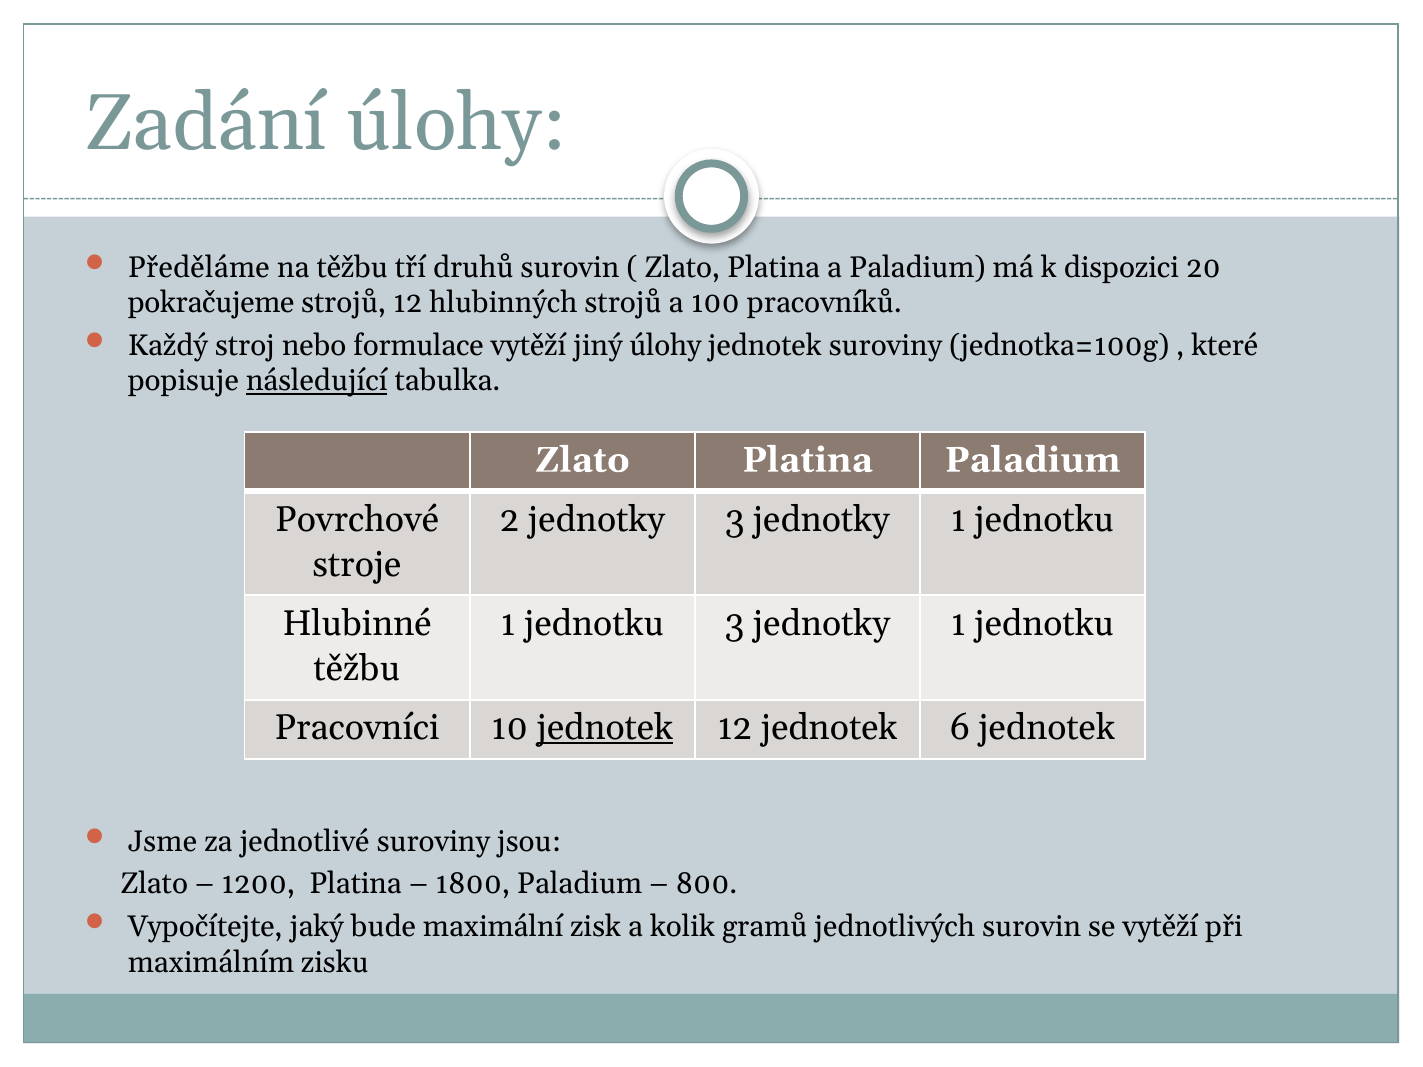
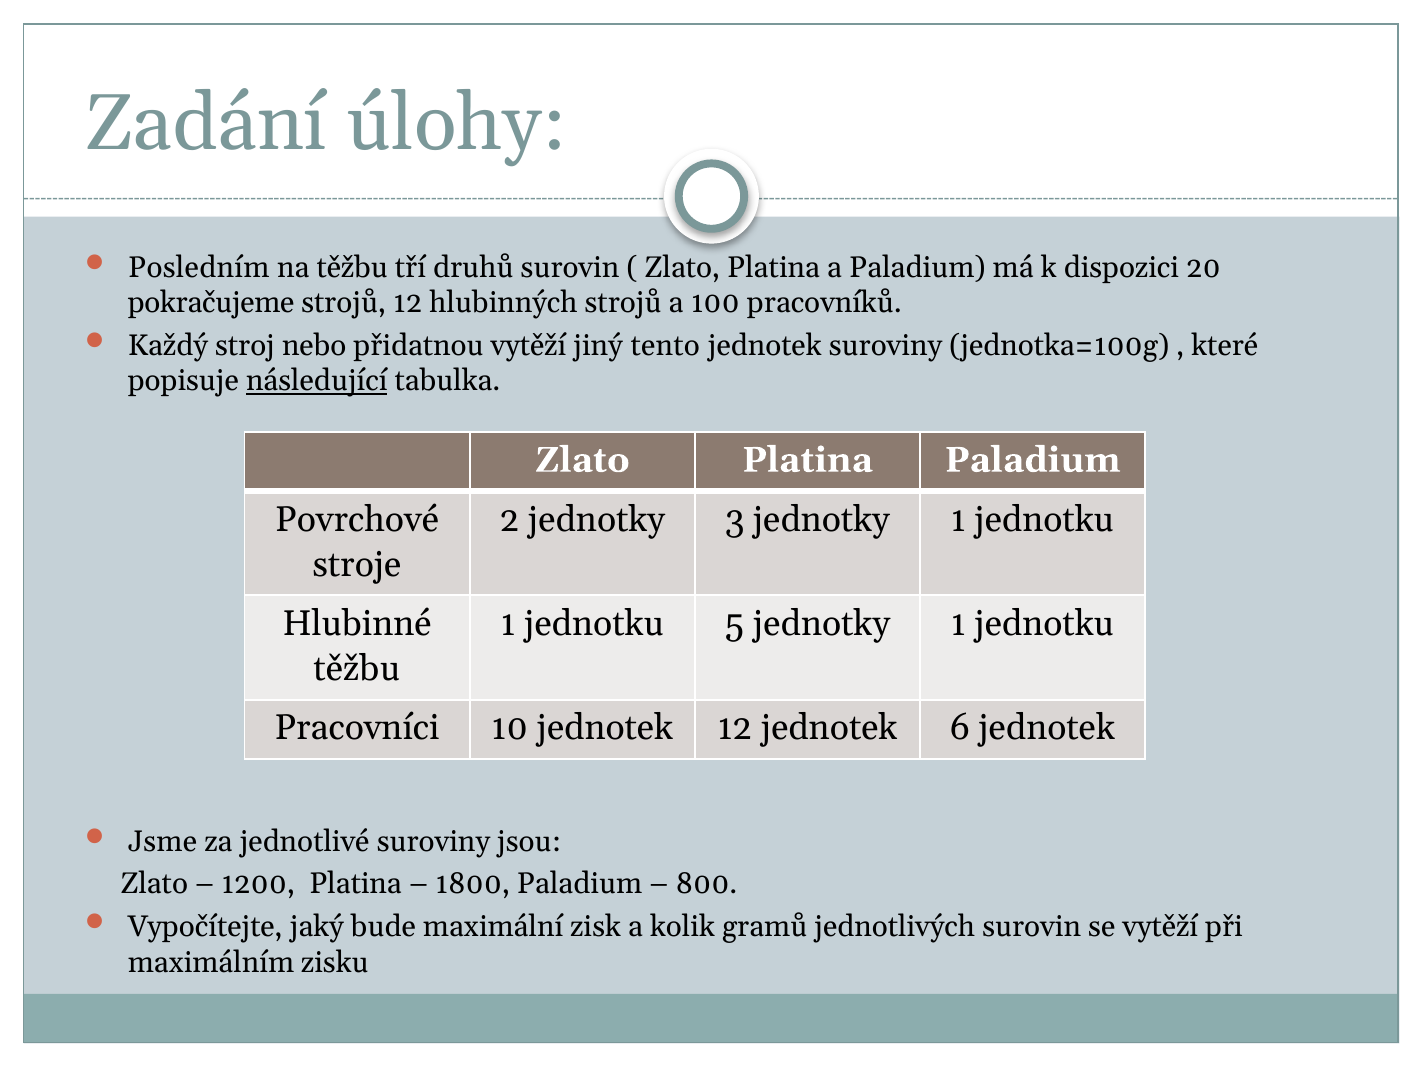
Předěláme: Předěláme -> Posledním
formulace: formulace -> přidatnou
jiný úlohy: úlohy -> tento
jednotku 3: 3 -> 5
jednotek at (605, 728) underline: present -> none
